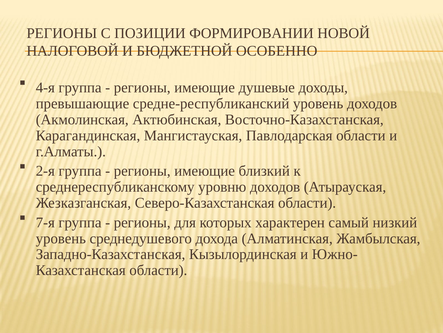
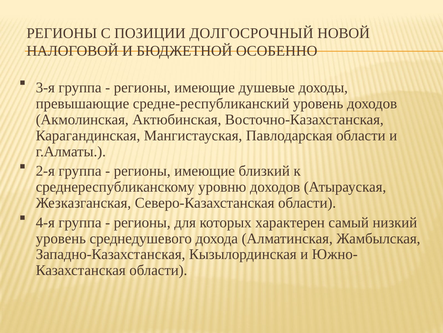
ФОРМИРОВАНИИ: ФОРМИРОВАНИИ -> ДОЛГОСРОЧНЫЙ
4-я: 4-я -> 3-я
7-я: 7-я -> 4-я
